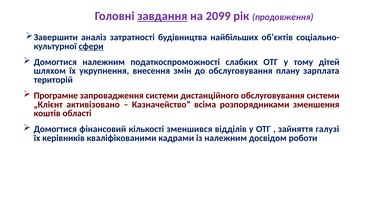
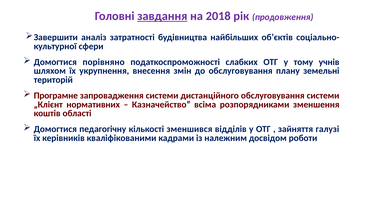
2099: 2099 -> 2018
сфери underline: present -> none
Домогтися належним: належним -> порівняно
дітей: дітей -> учнів
зарплата: зарплата -> земельні
активізовано: активізовано -> нормативних
фінансовий: фінансовий -> педагогічну
